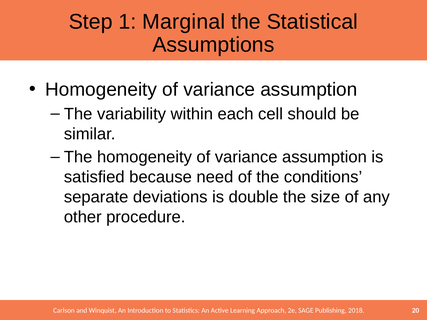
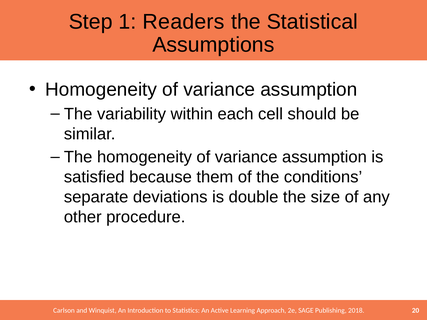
Marginal: Marginal -> Readers
need: need -> them
